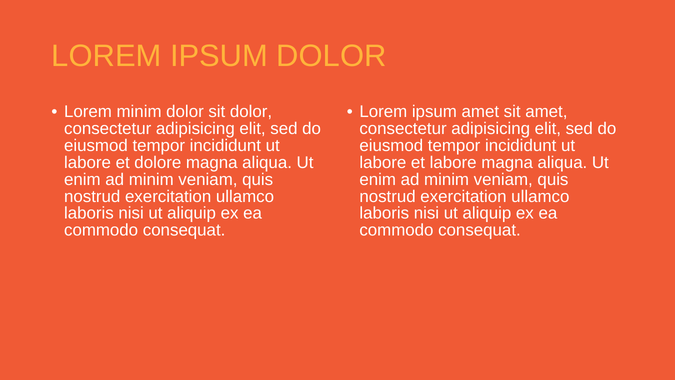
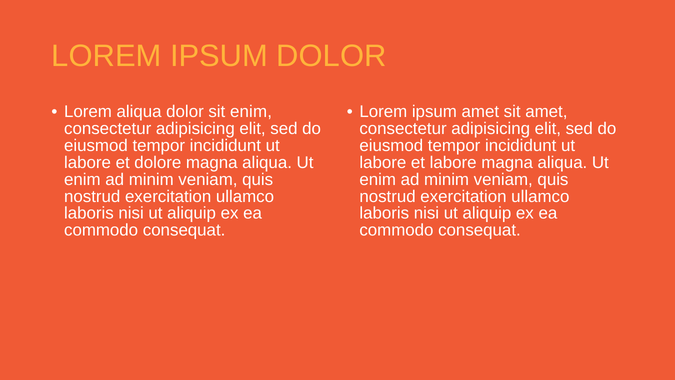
Lorem minim: minim -> aliqua
sit dolor: dolor -> enim
